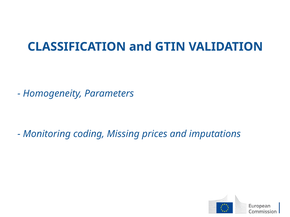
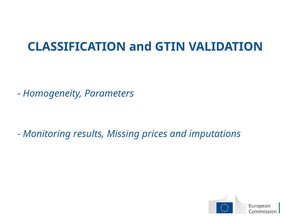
coding: coding -> results
